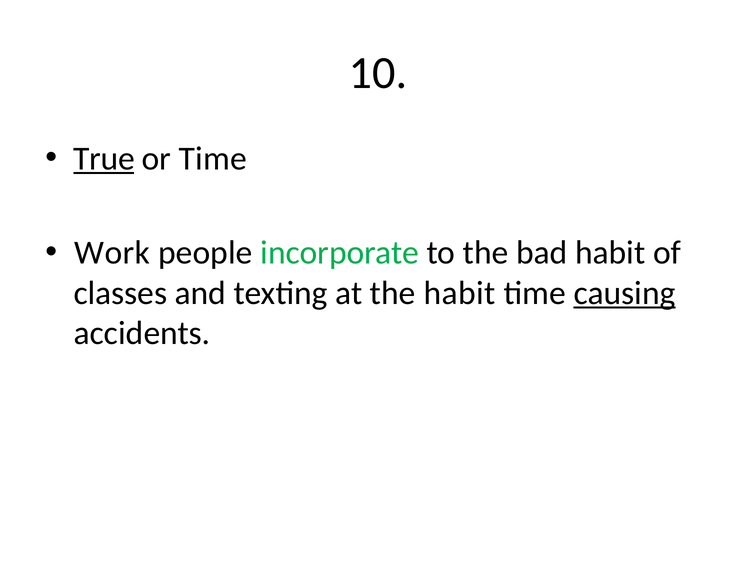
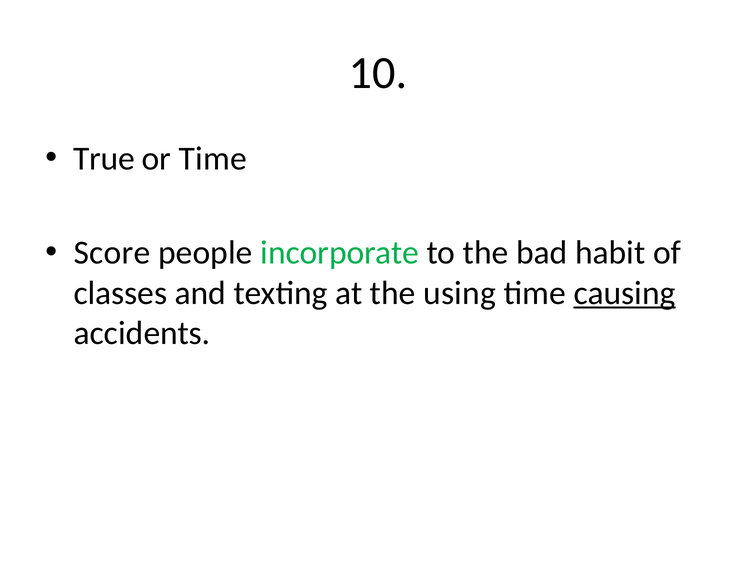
True underline: present -> none
Work: Work -> Score
the habit: habit -> using
